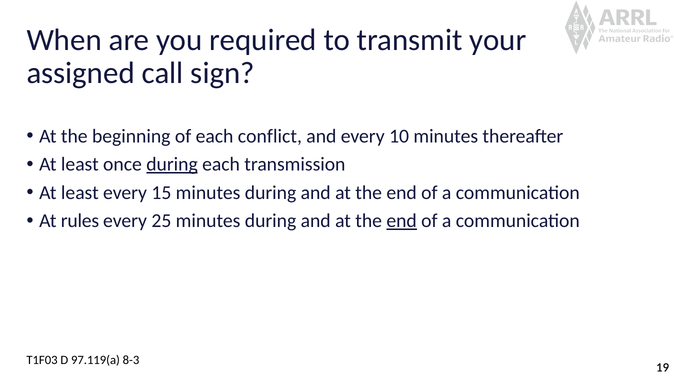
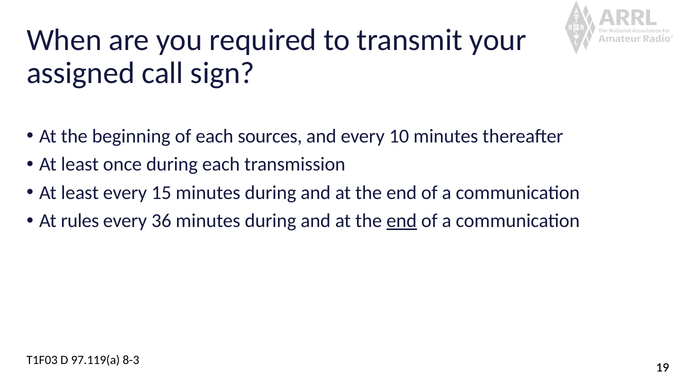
conflict: conflict -> sources
during at (172, 164) underline: present -> none
25: 25 -> 36
